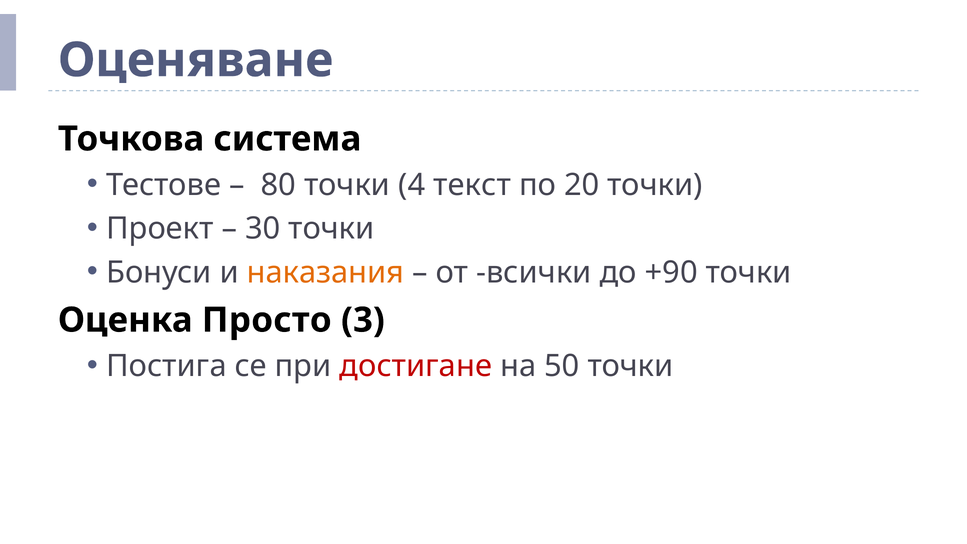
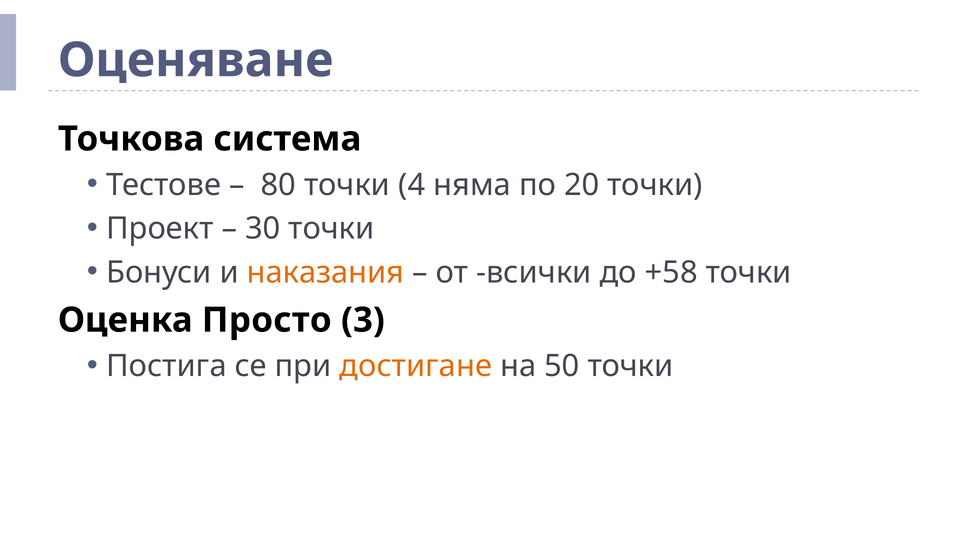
текст: текст -> няма
+90: +90 -> +58
достигане colour: red -> orange
